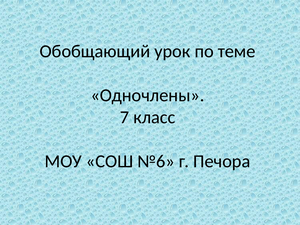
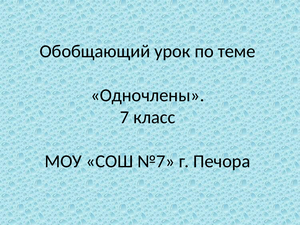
№6: №6 -> №7
